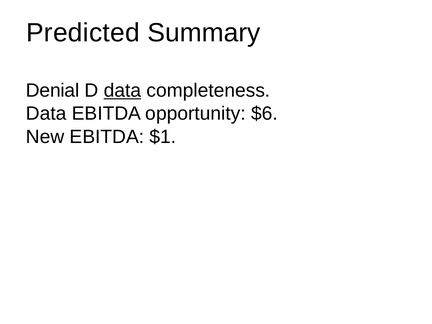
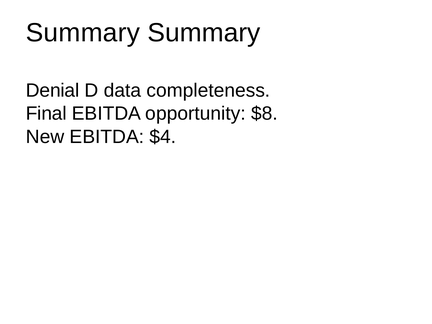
Predicted at (83, 33): Predicted -> Summary
data at (122, 91) underline: present -> none
Data at (46, 114): Data -> Final
$6: $6 -> $8
$1: $1 -> $4
